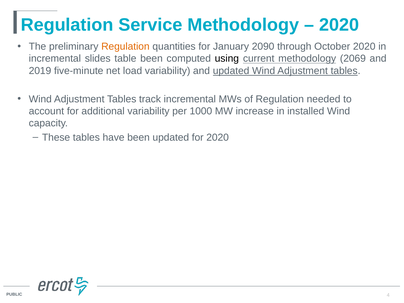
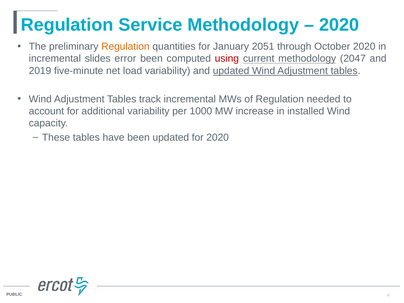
2090: 2090 -> 2051
table: table -> error
using colour: black -> red
2069: 2069 -> 2047
